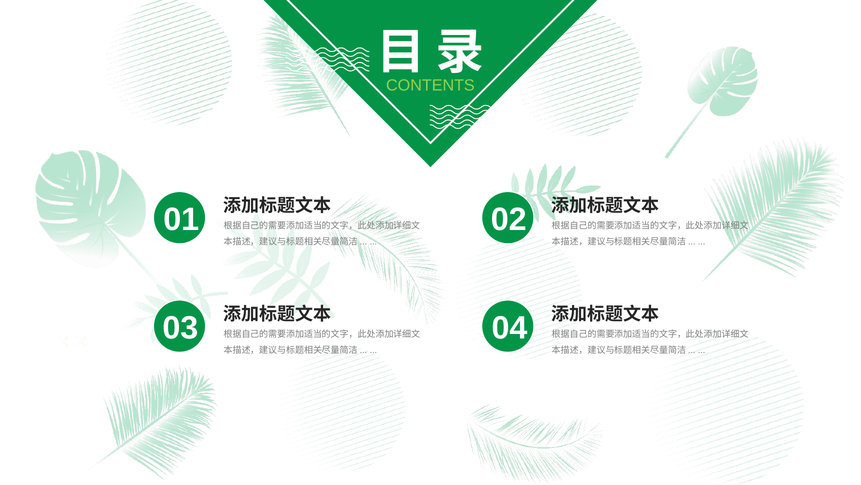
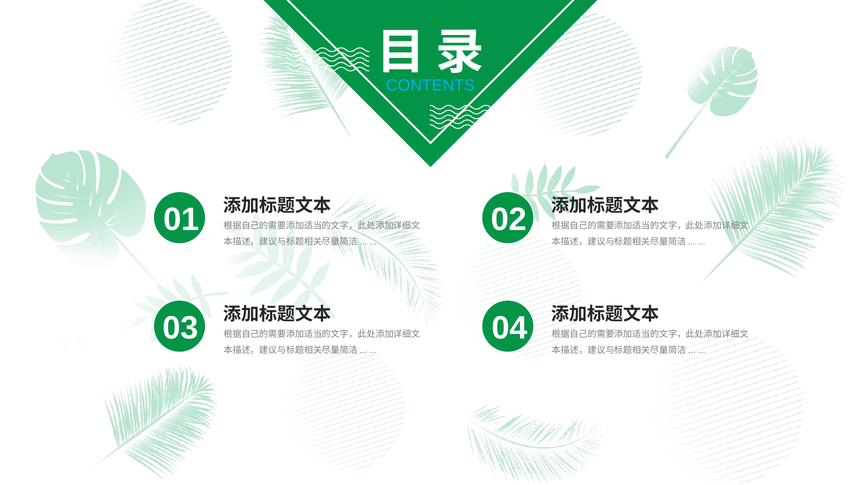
CONTENTS colour: light green -> light blue
